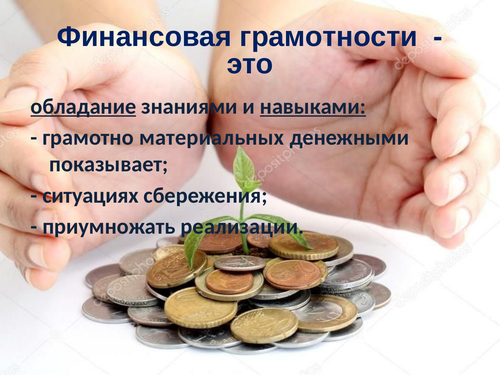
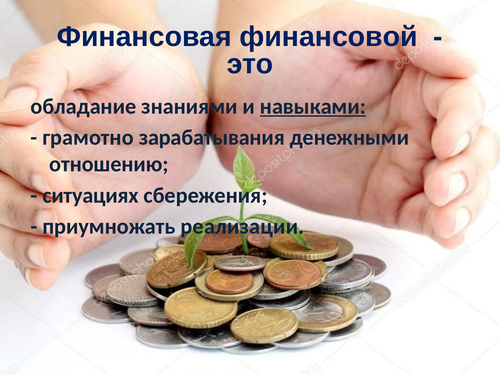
грамотности: грамотности -> финансовой
обладание underline: present -> none
материальных: материальных -> зарабатывания
показывает: показывает -> отношению
